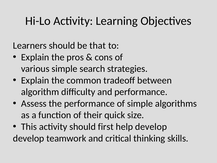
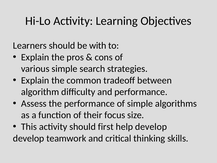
that: that -> with
quick: quick -> focus
